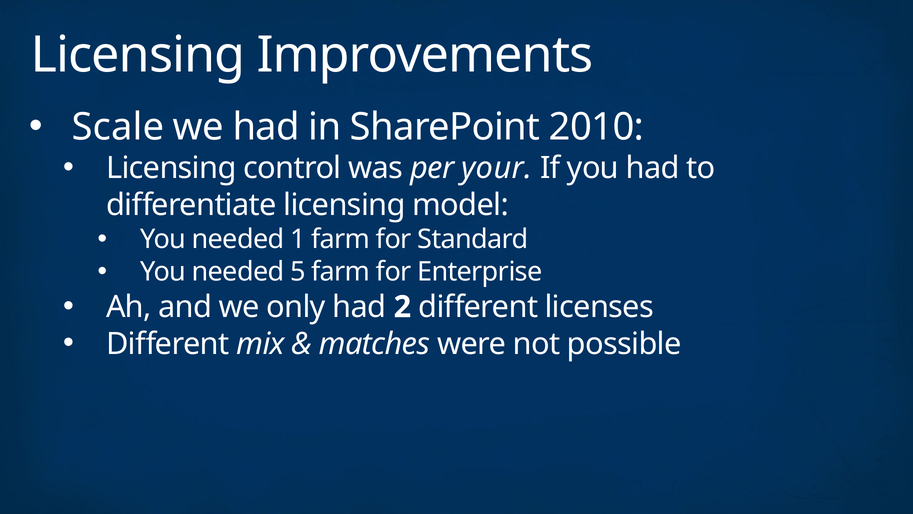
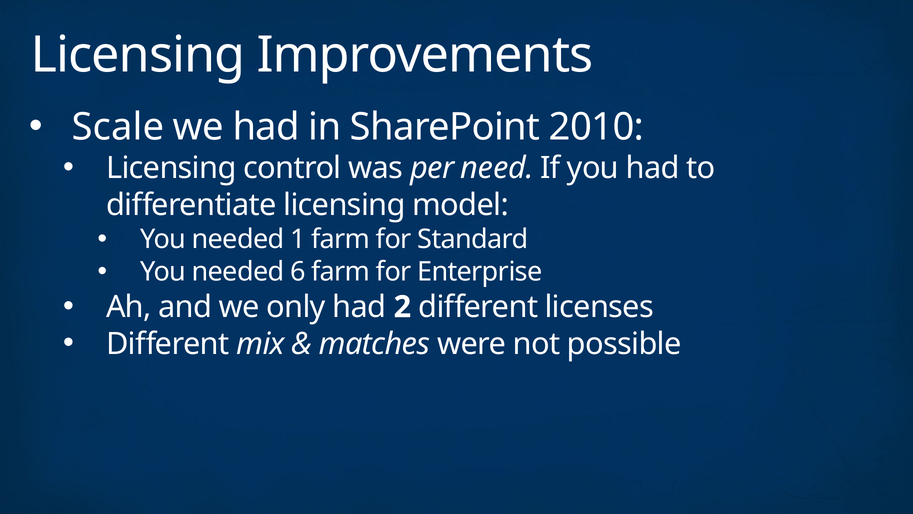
your: your -> need
5: 5 -> 6
